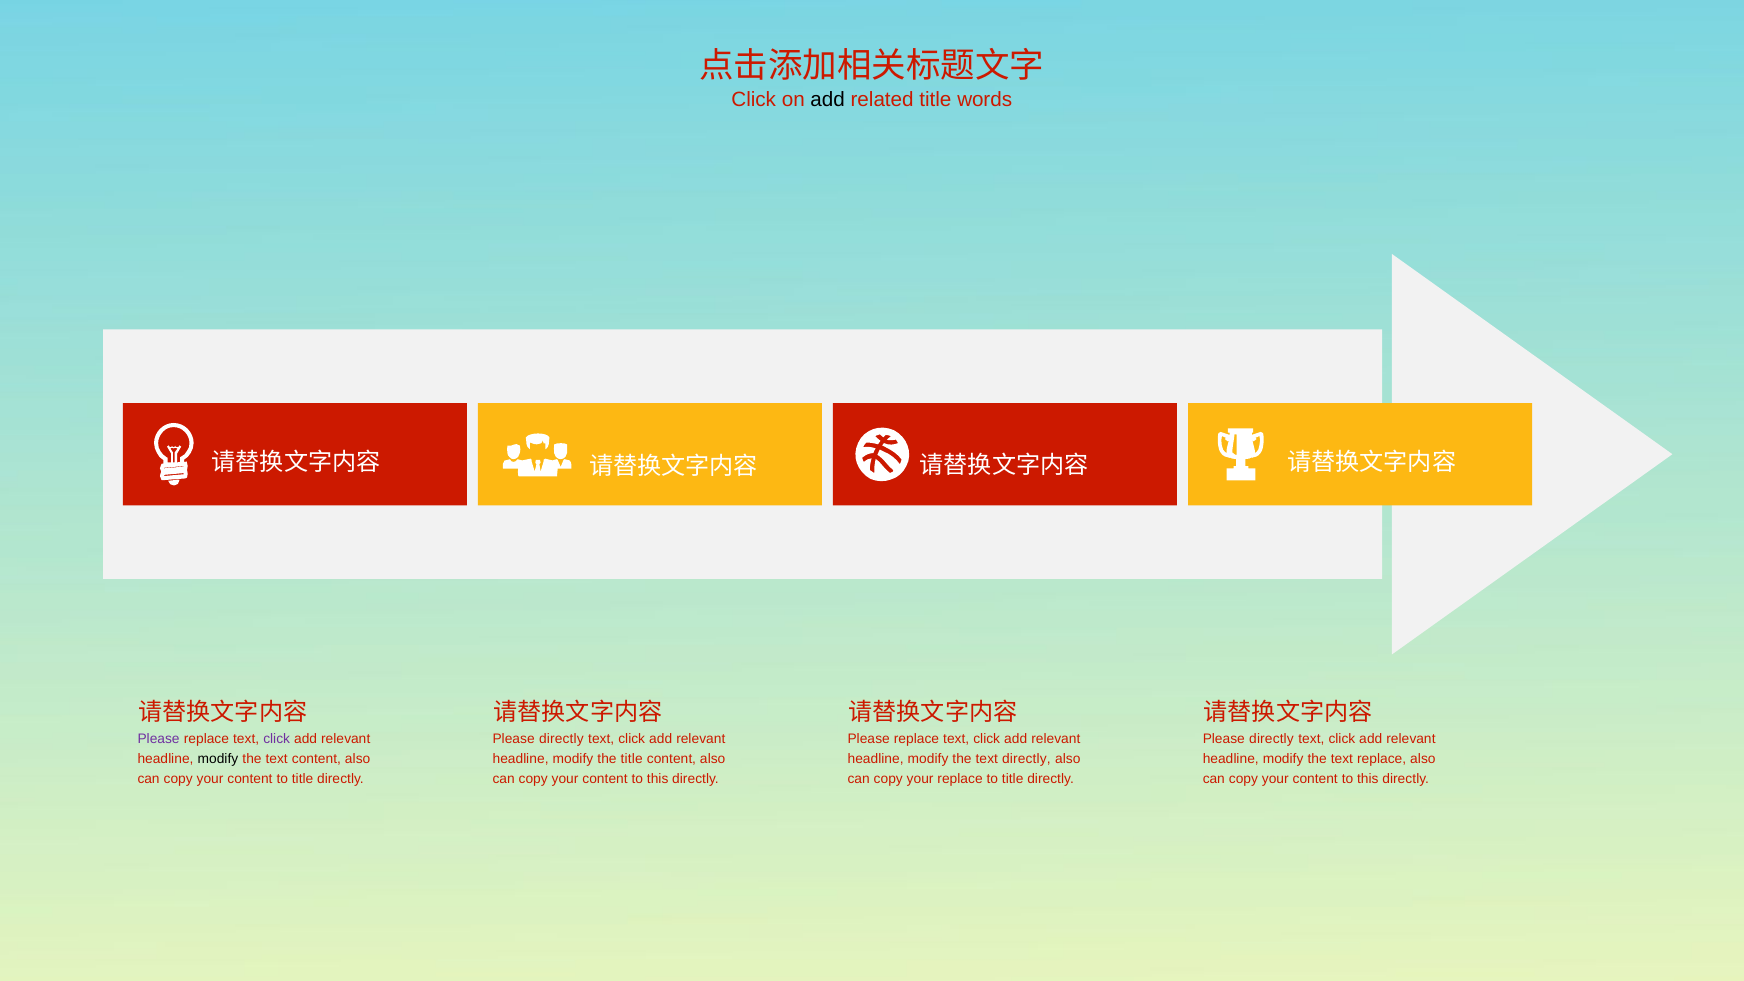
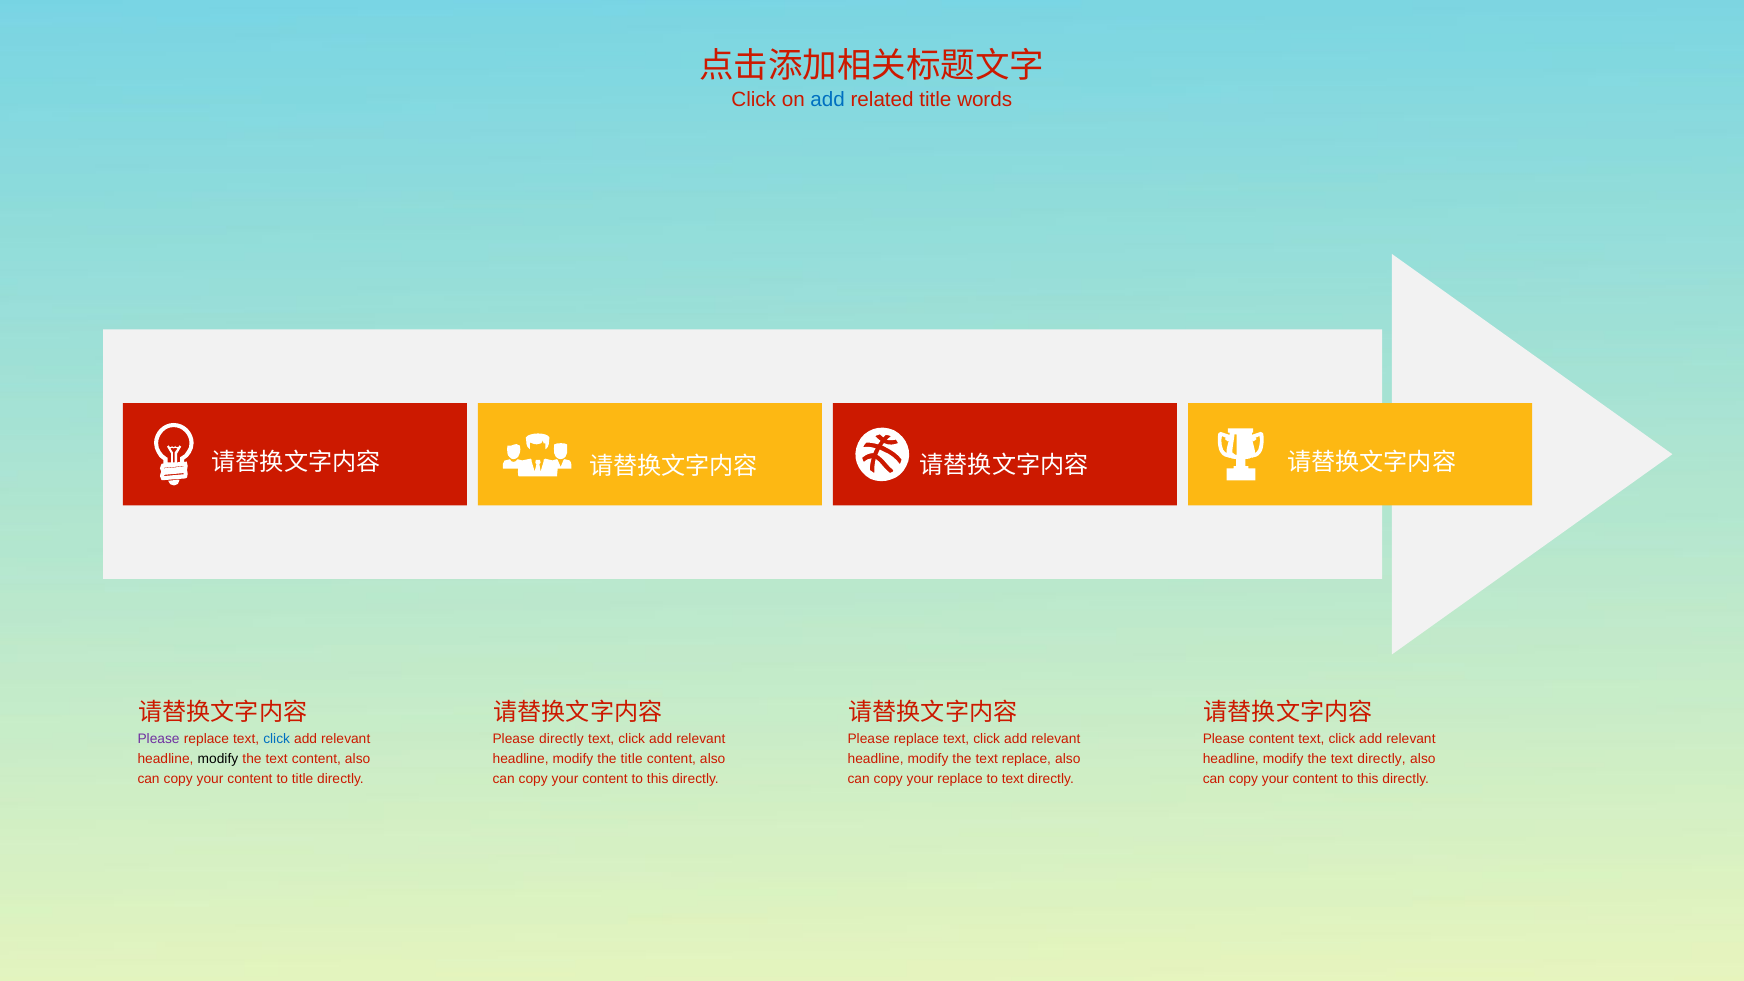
add at (828, 100) colour: black -> blue
click at (277, 739) colour: purple -> blue
directly at (1272, 739): directly -> content
text directly: directly -> replace
the text replace: replace -> directly
title at (1013, 779): title -> text
